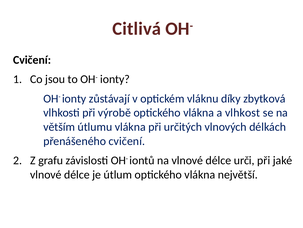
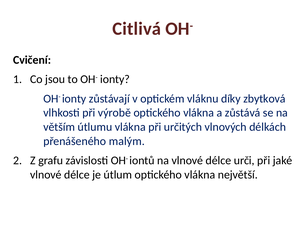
vlhkost: vlhkost -> zůstává
přenášeného cvičení: cvičení -> malým
